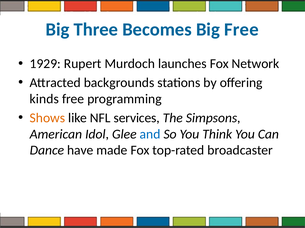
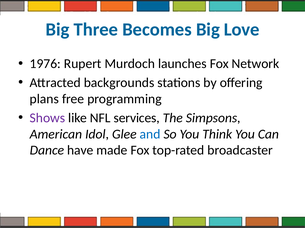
Big Free: Free -> Love
1929: 1929 -> 1976
kinds: kinds -> plans
Shows colour: orange -> purple
